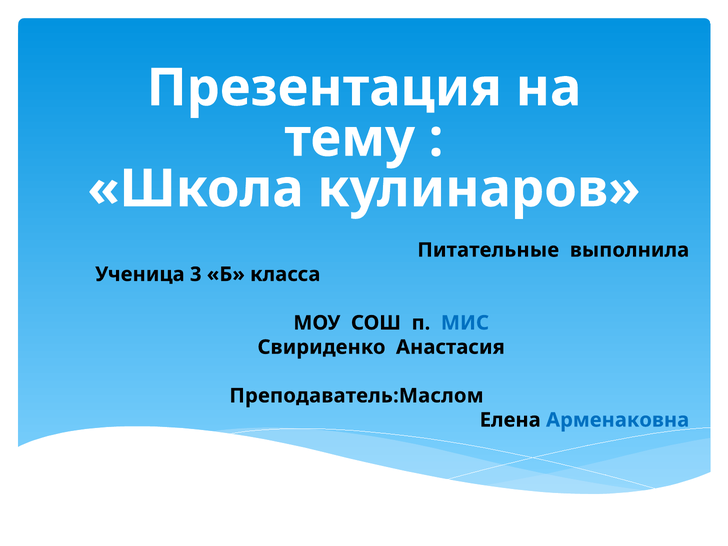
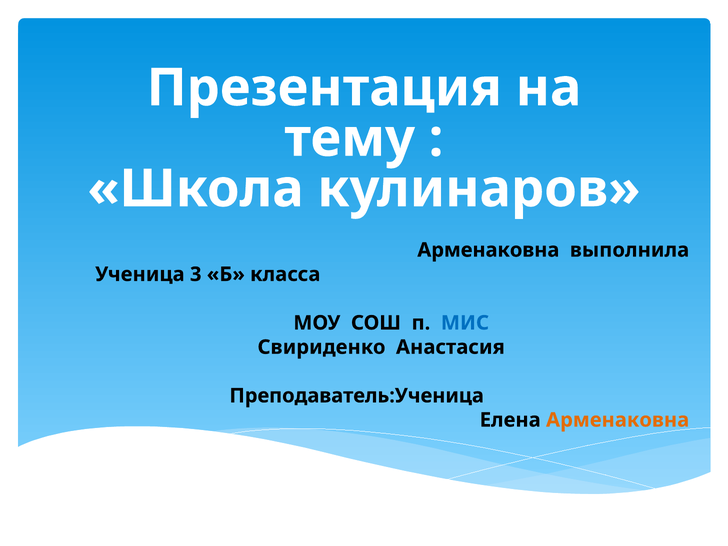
Питательные at (488, 250): Питательные -> Арменаковна
Преподаватель:Маслом: Преподаватель:Маслом -> Преподаватель:Ученица
Арменаковна at (618, 420) colour: blue -> orange
